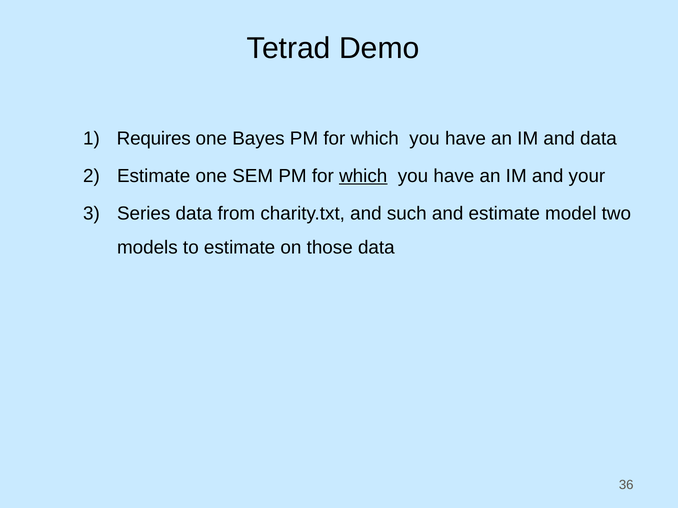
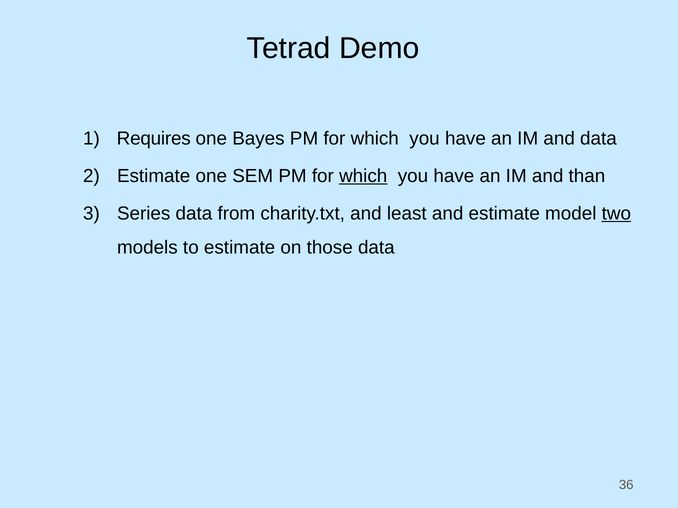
your: your -> than
such: such -> least
two underline: none -> present
